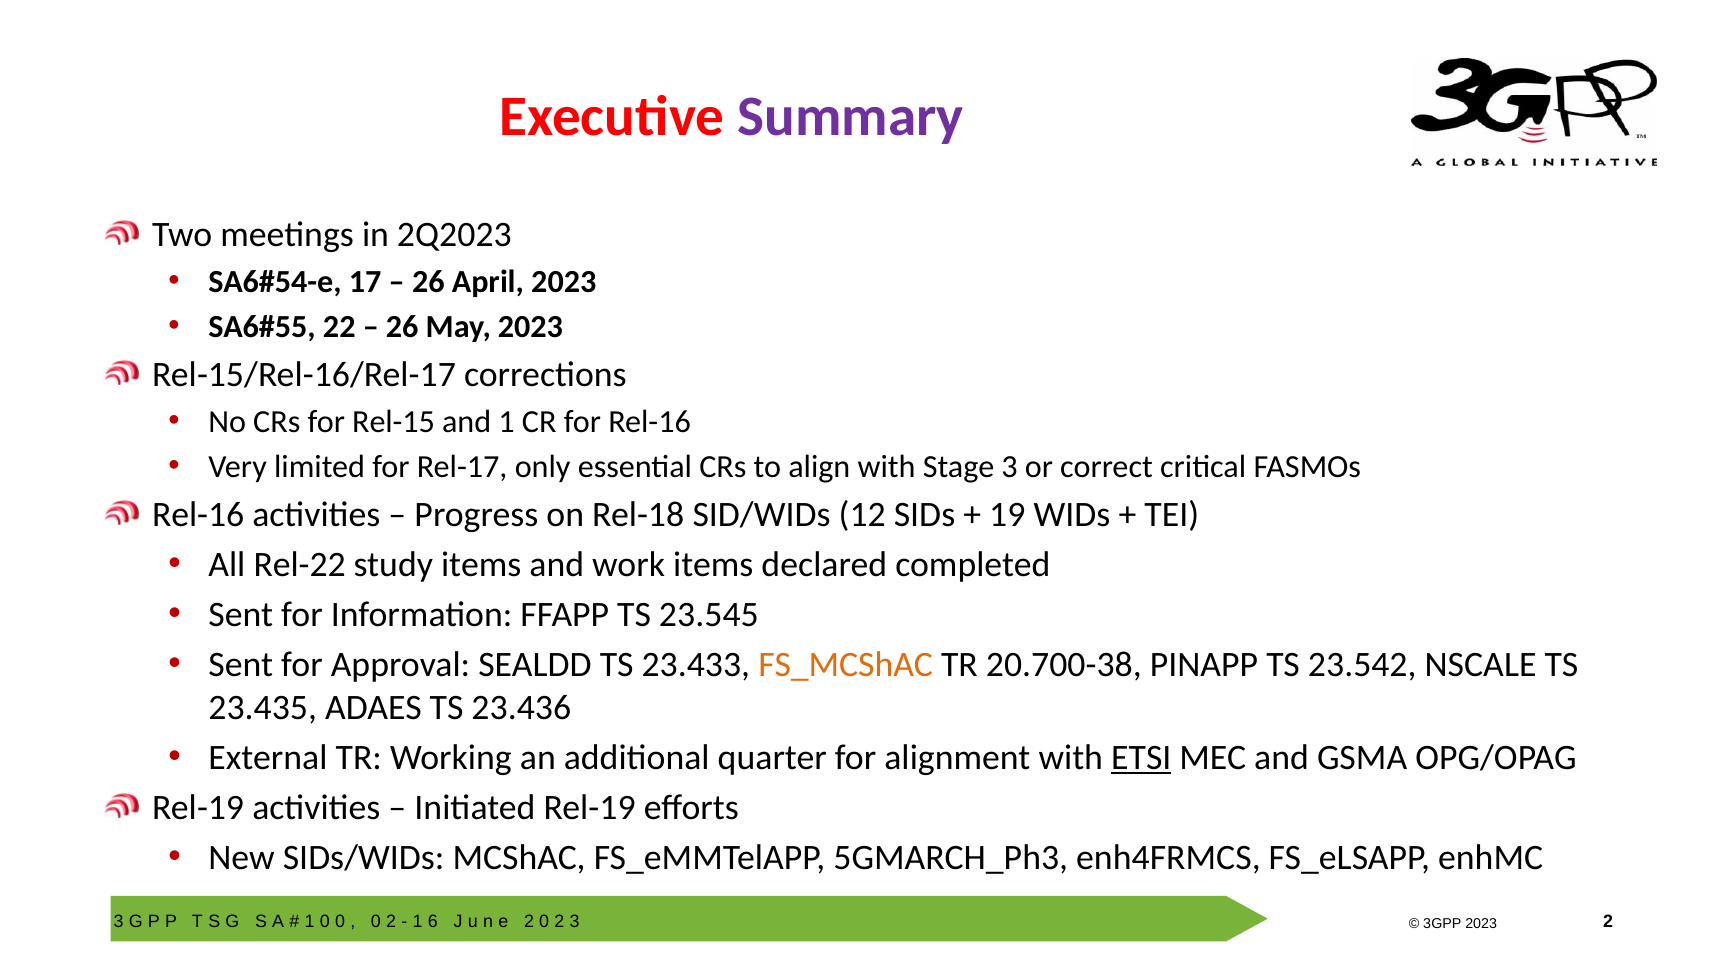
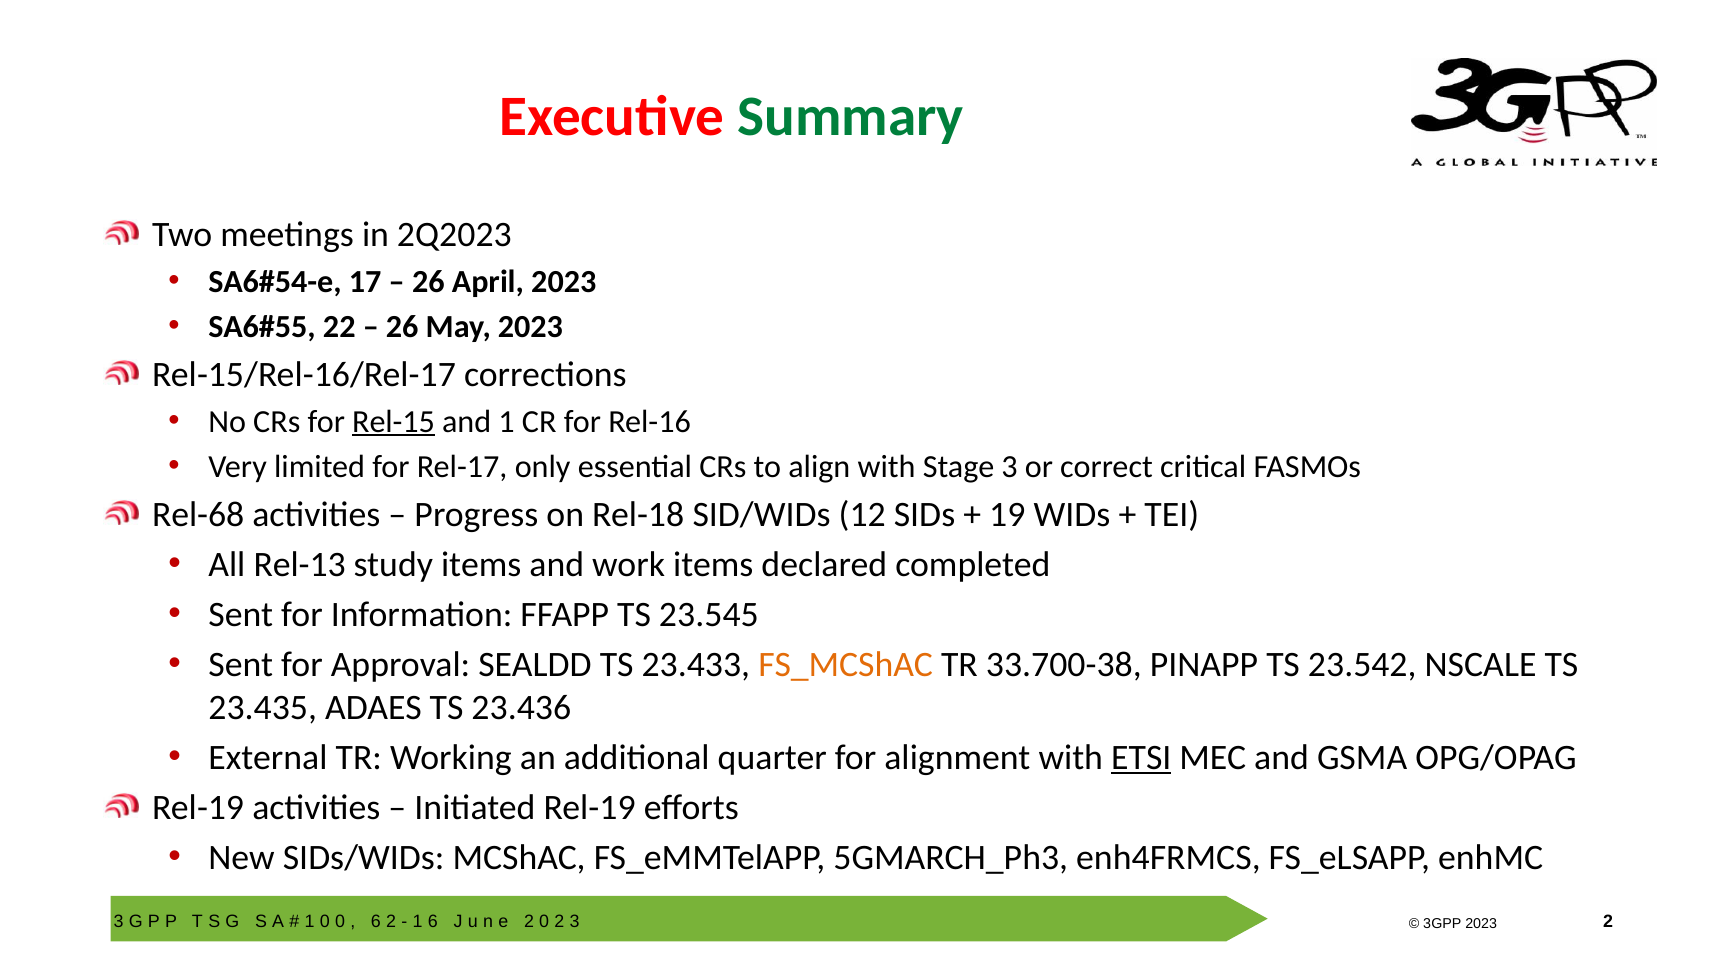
Summary colour: purple -> green
Rel-15 underline: none -> present
Rel-16 at (198, 515): Rel-16 -> Rel-68
Rel-22: Rel-22 -> Rel-13
20.700-38: 20.700-38 -> 33.700-38
0 at (376, 922): 0 -> 6
